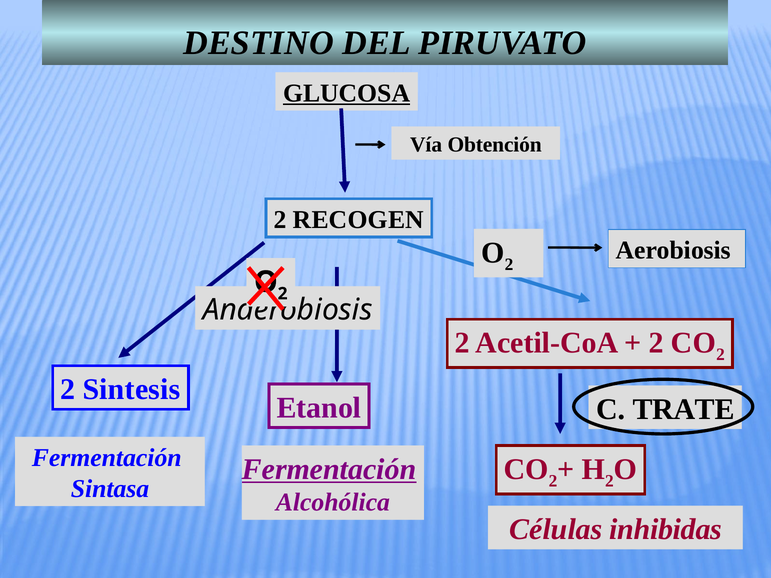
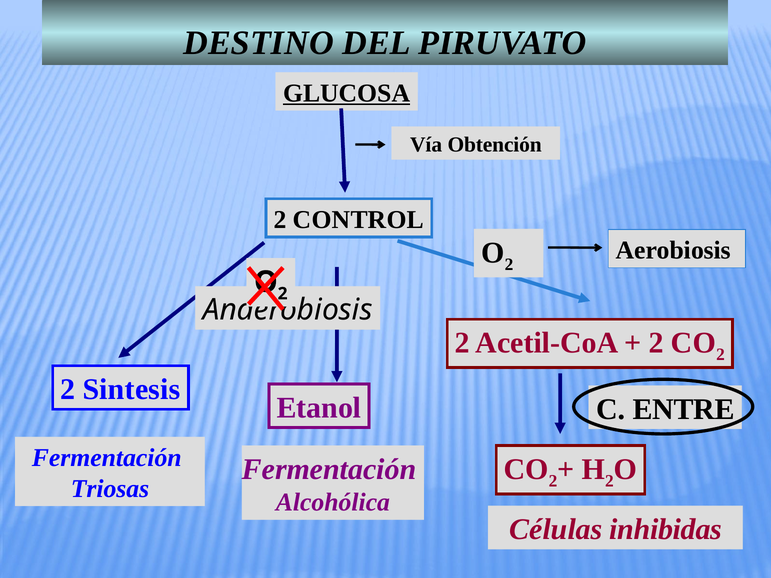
RECOGEN: RECOGEN -> CONTROL
TRATE: TRATE -> ENTRE
Fermentación at (329, 470) underline: present -> none
Sintasa: Sintasa -> Triosas
